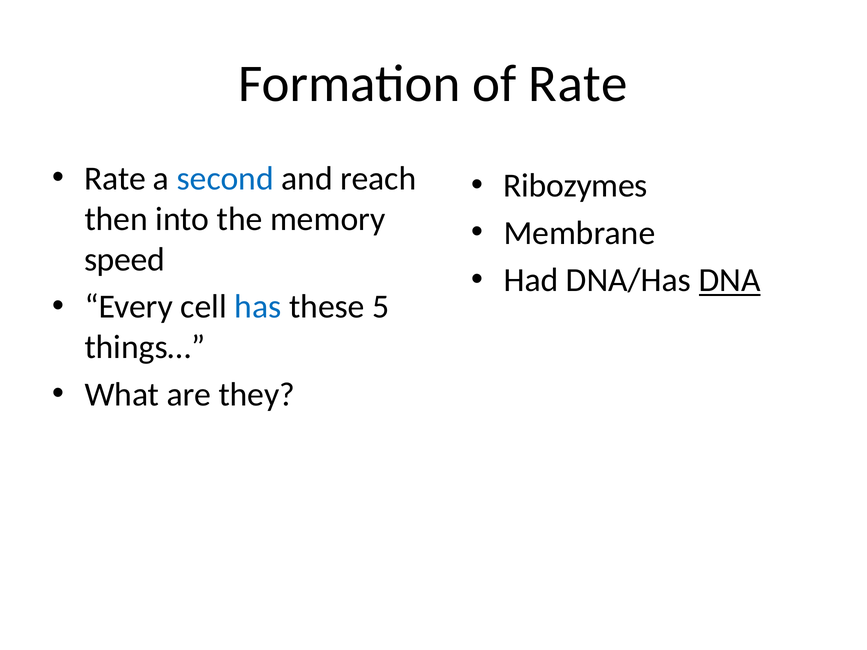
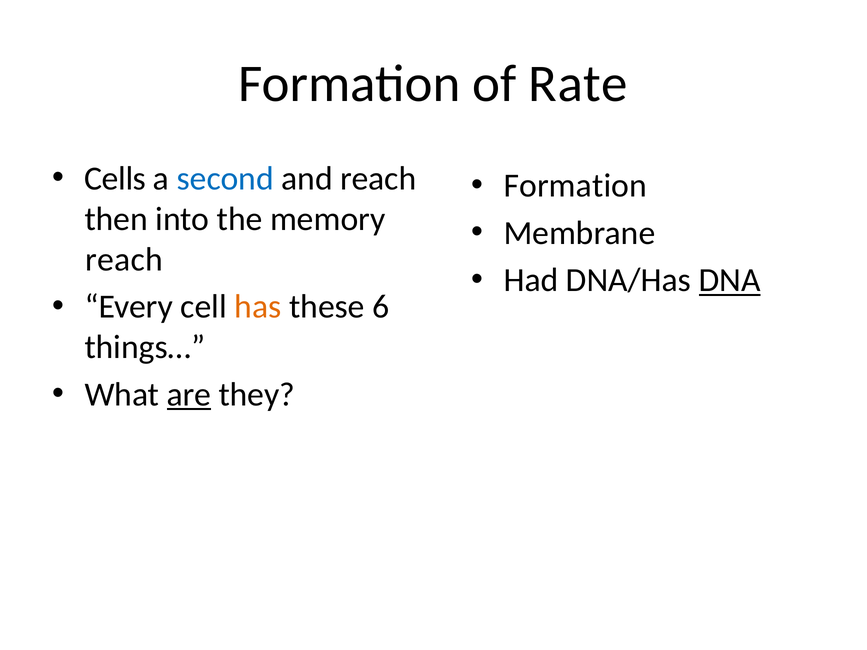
Rate at (115, 179): Rate -> Cells
Ribozymes at (576, 186): Ribozymes -> Formation
speed at (125, 260): speed -> reach
has colour: blue -> orange
5: 5 -> 6
are underline: none -> present
